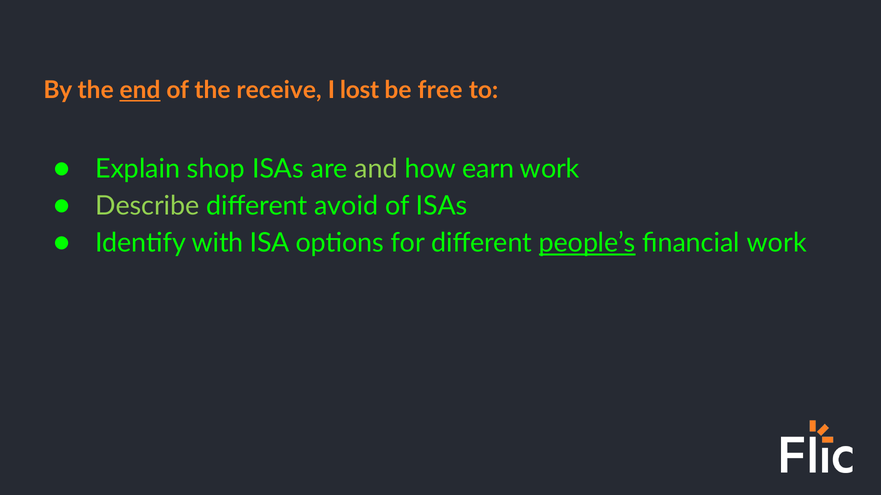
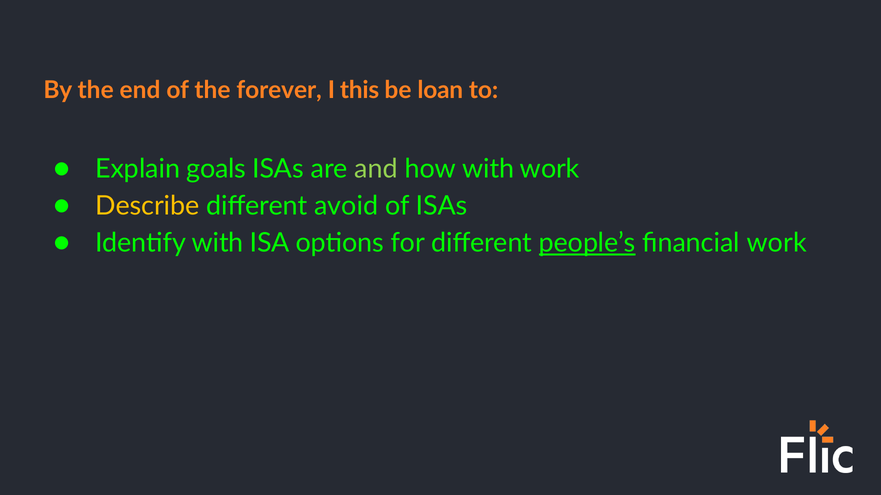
end underline: present -> none
receive: receive -> forever
lost: lost -> this
free: free -> loan
shop: shop -> goals
how earn: earn -> with
Describe colour: light green -> yellow
